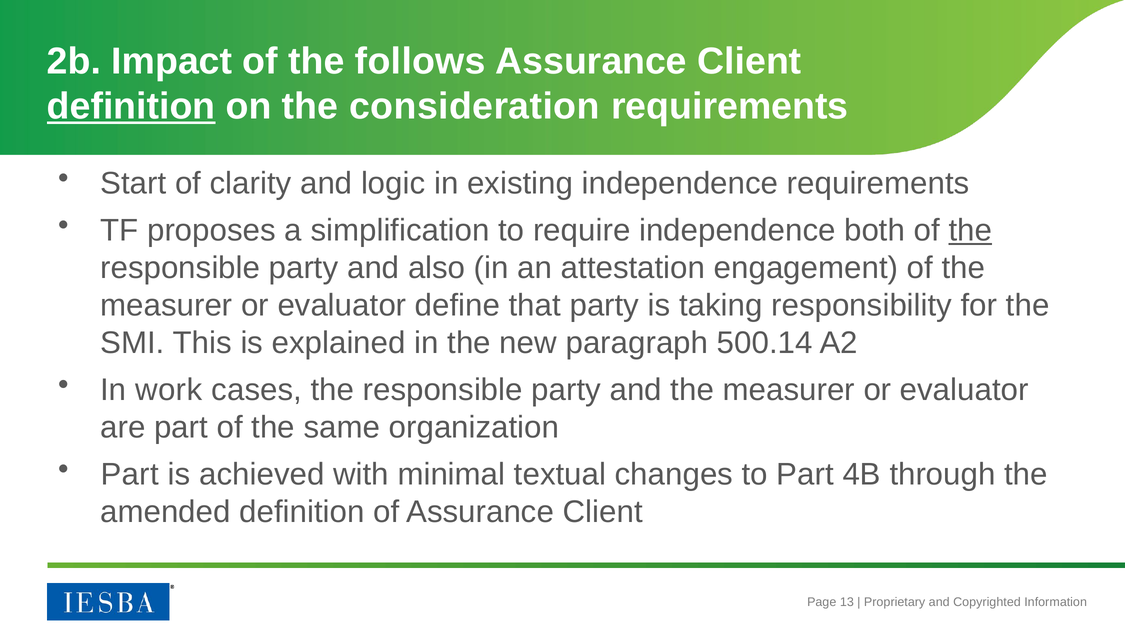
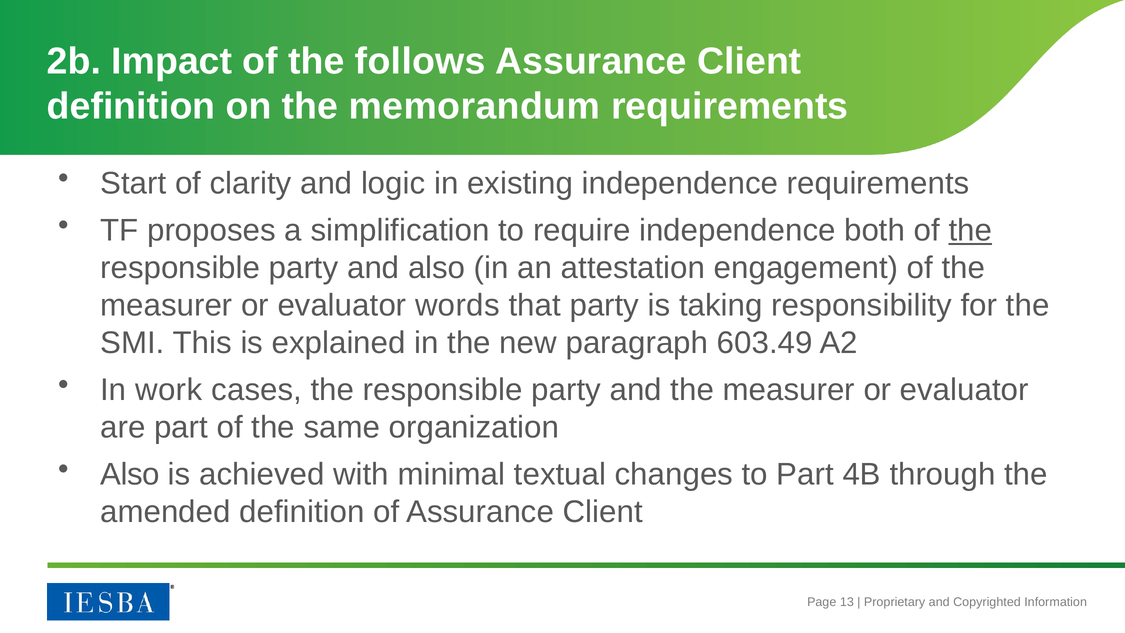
definition at (131, 107) underline: present -> none
consideration: consideration -> memorandum
define: define -> words
500.14: 500.14 -> 603.49
Part at (130, 474): Part -> Also
